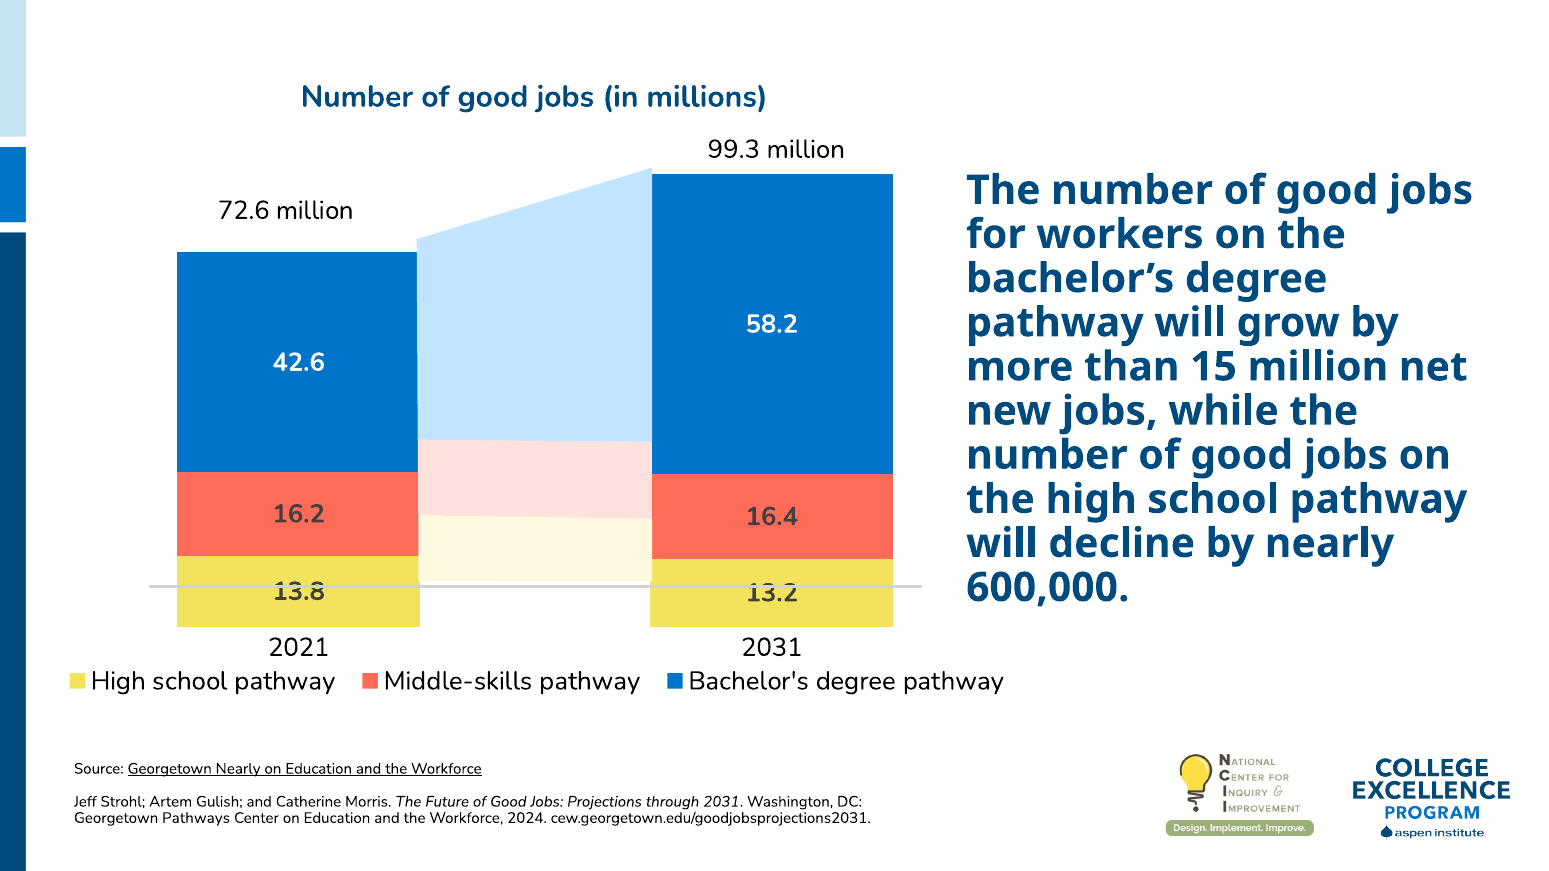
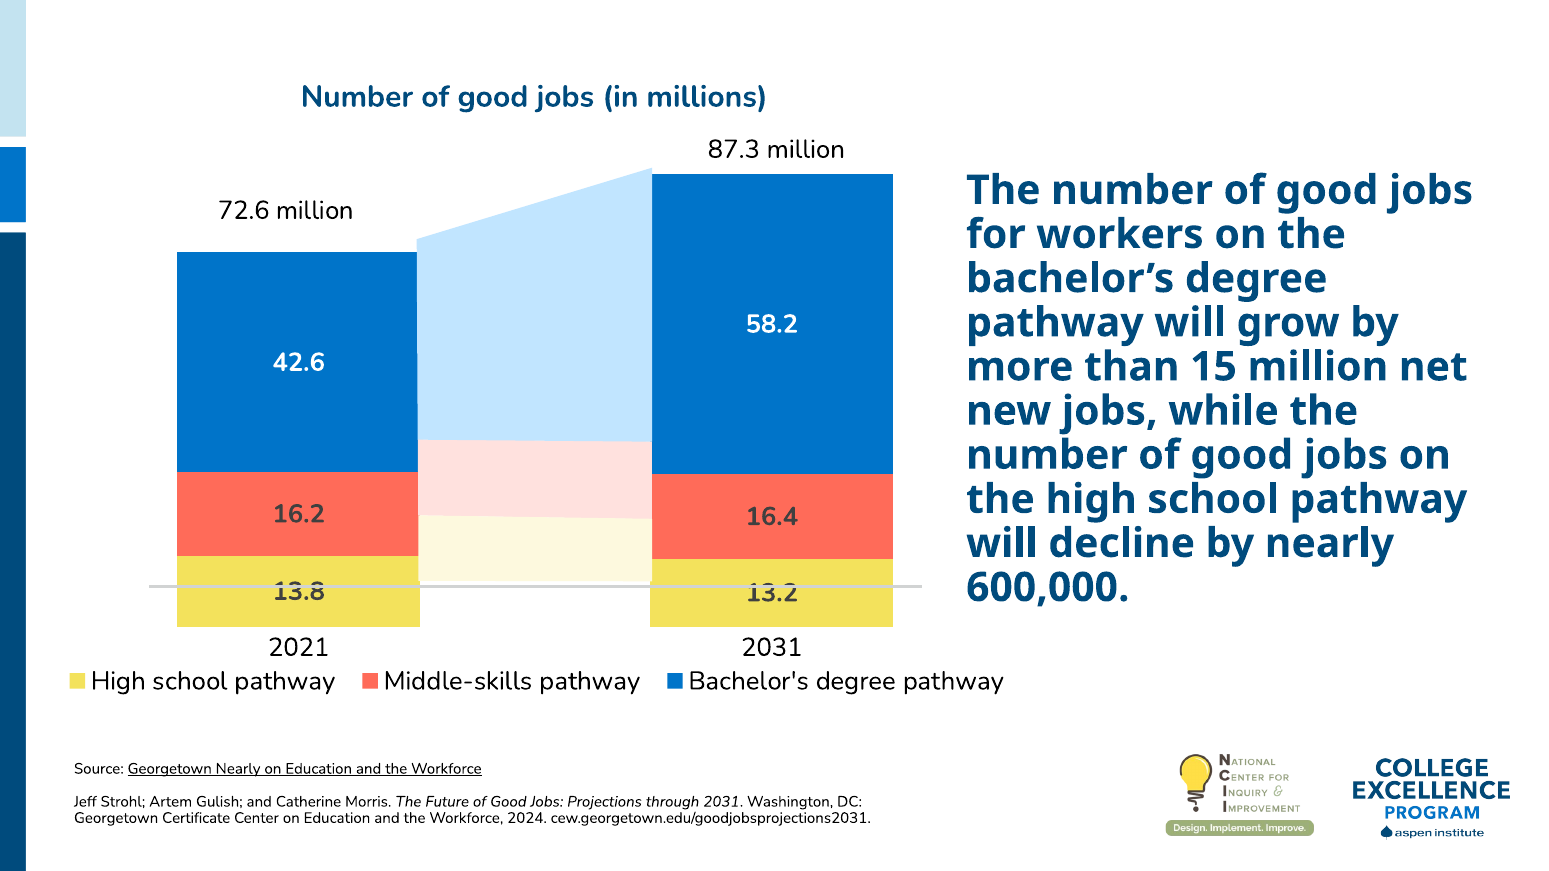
99.3: 99.3 -> 87.3
Pathways: Pathways -> Certificate
